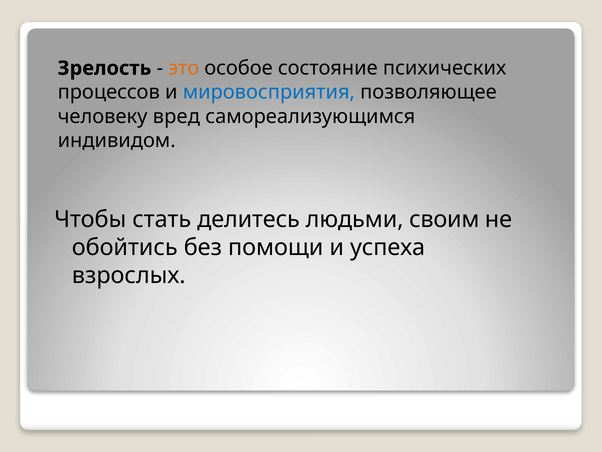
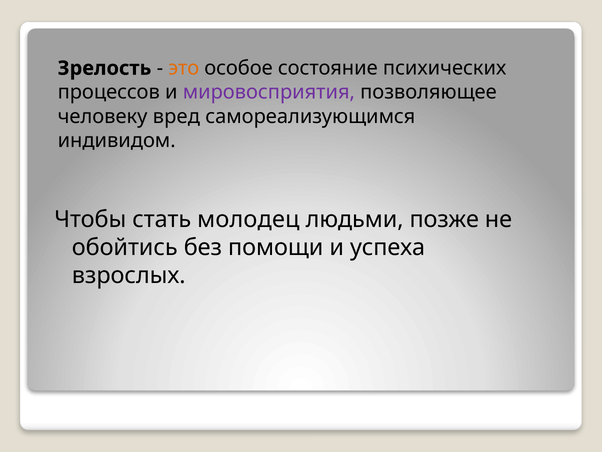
мировосприятия colour: blue -> purple
делитесь: делитесь -> молодец
своим: своим -> позже
